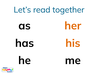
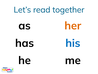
his colour: orange -> blue
